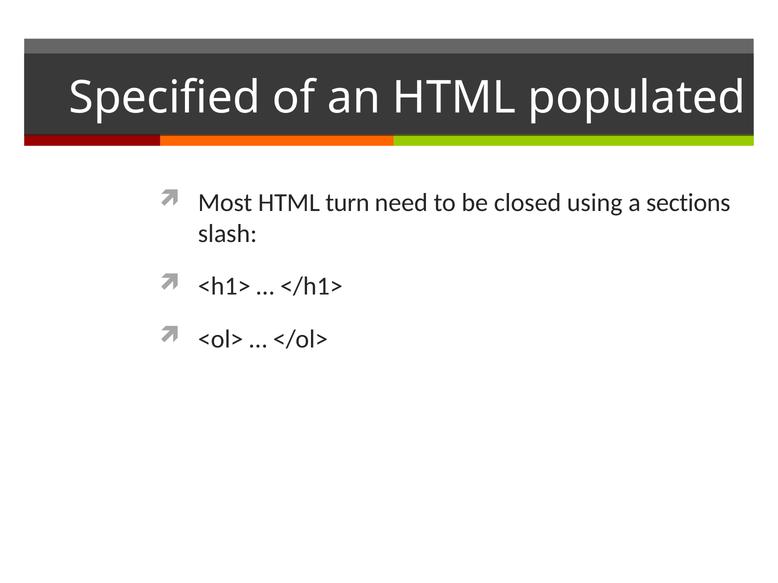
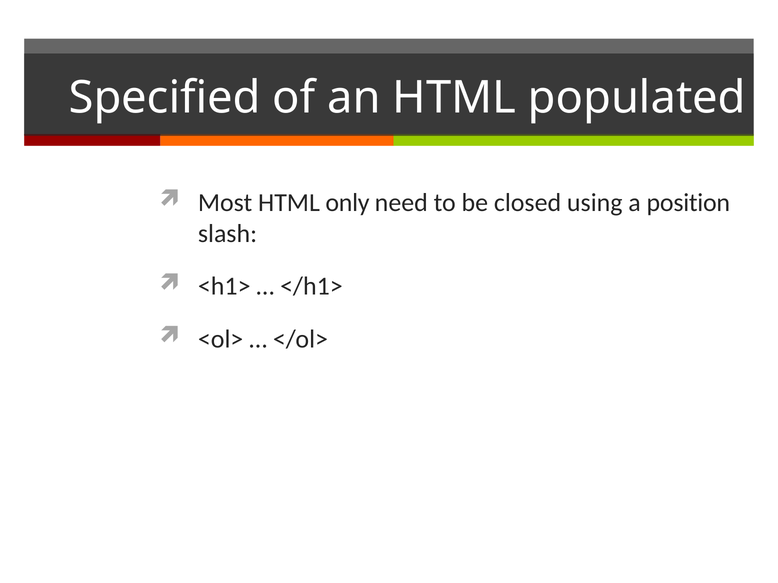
turn: turn -> only
sections: sections -> position
